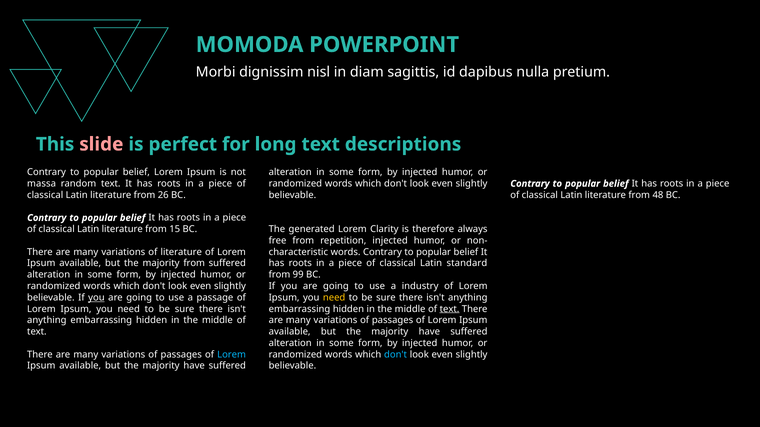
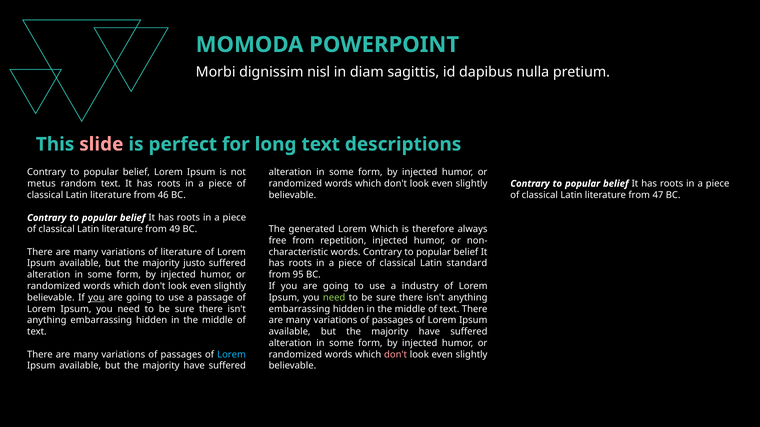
massa: massa -> metus
26: 26 -> 46
48: 48 -> 47
15: 15 -> 49
Lorem Clarity: Clarity -> Which
majority from: from -> justo
99: 99 -> 95
need at (334, 298) colour: yellow -> light green
text at (450, 309) underline: present -> none
don't at (396, 355) colour: light blue -> pink
